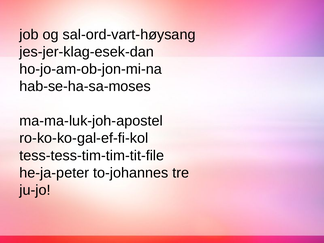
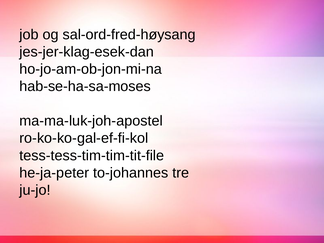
sal-ord-vart-høysang: sal-ord-vart-høysang -> sal-ord-fred-høysang
